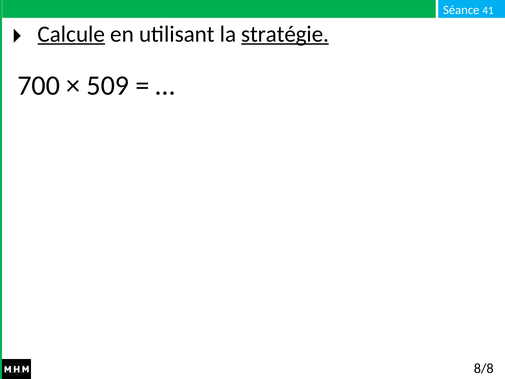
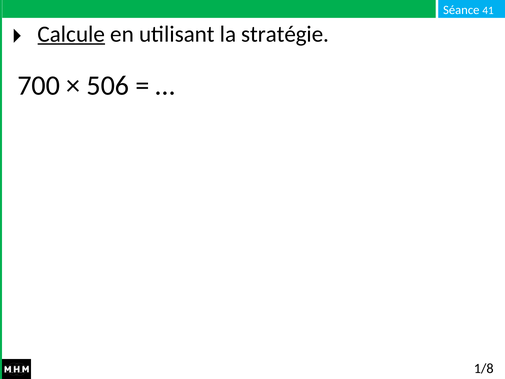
stratégie underline: present -> none
509: 509 -> 506
8/8: 8/8 -> 1/8
